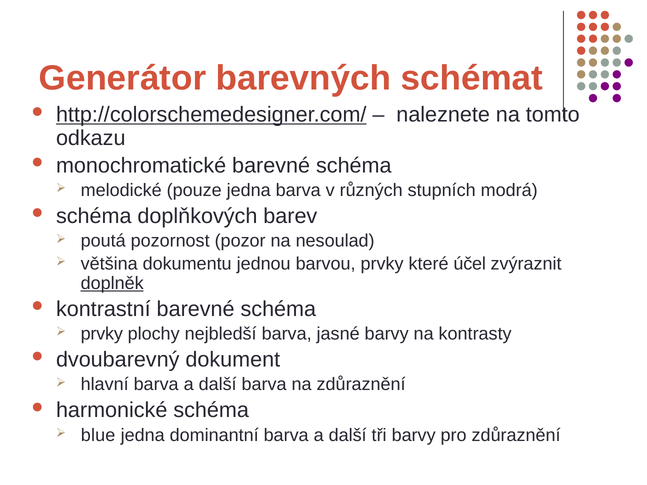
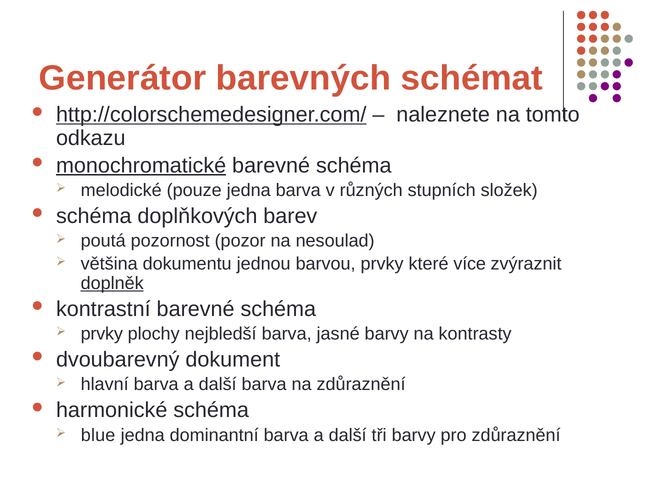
monochromatické underline: none -> present
modrá: modrá -> složek
účel: účel -> více
